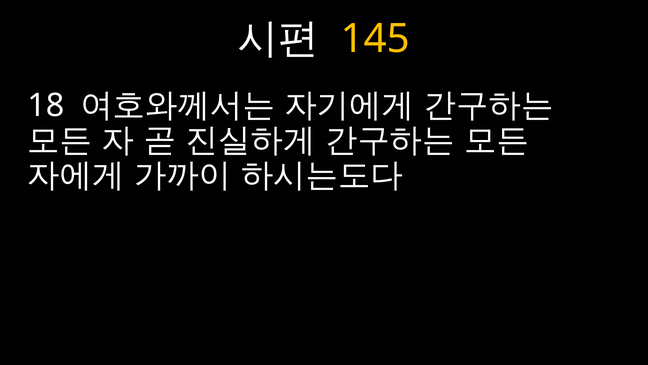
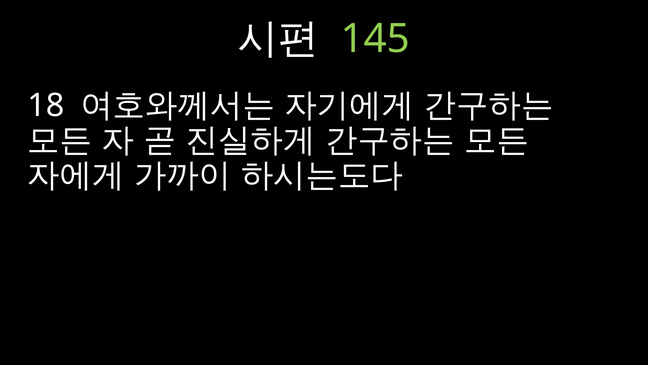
145 colour: yellow -> light green
